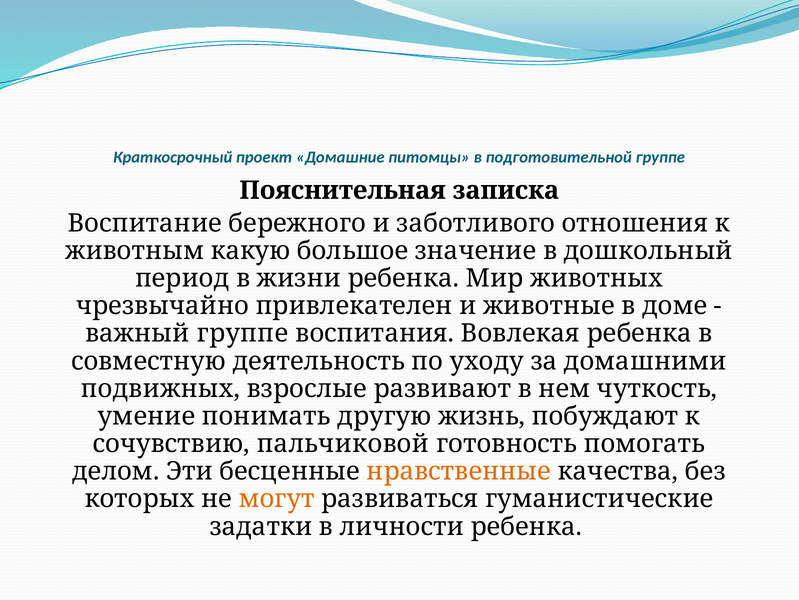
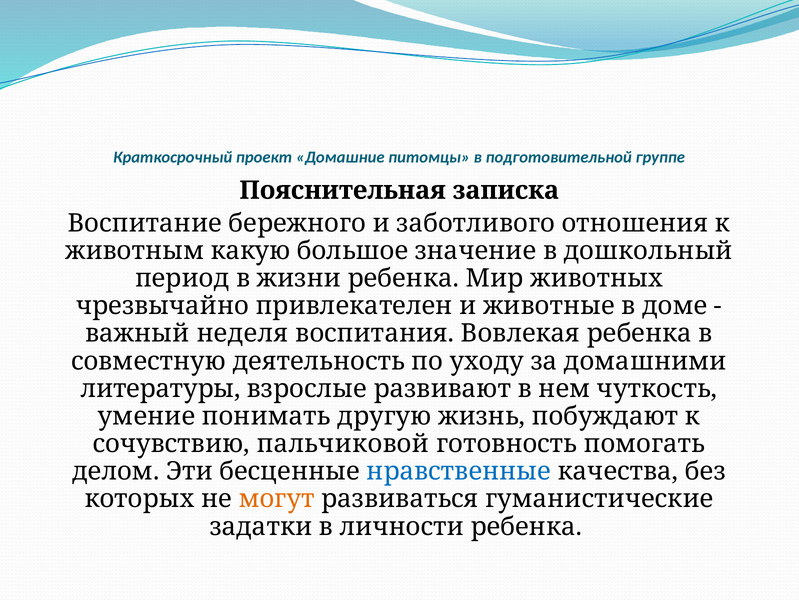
важный группе: группе -> неделя
подвижных: подвижных -> литературы
нравственные colour: orange -> blue
